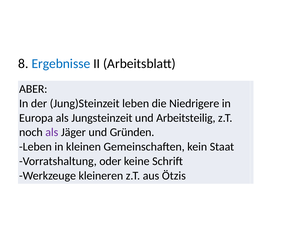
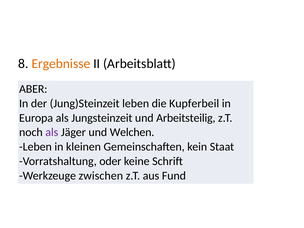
Ergebnisse colour: blue -> orange
Niedrigere: Niedrigere -> Kupferbeil
Gründen: Gründen -> Welchen
kleineren: kleineren -> zwischen
Ötzis: Ötzis -> Fund
